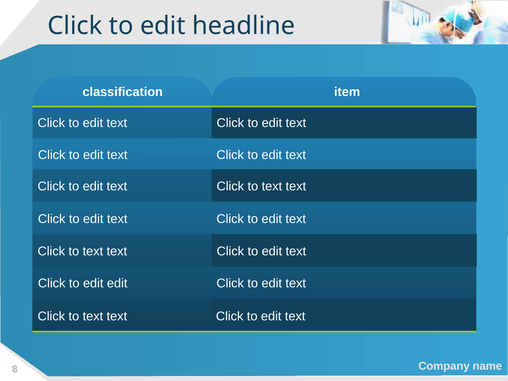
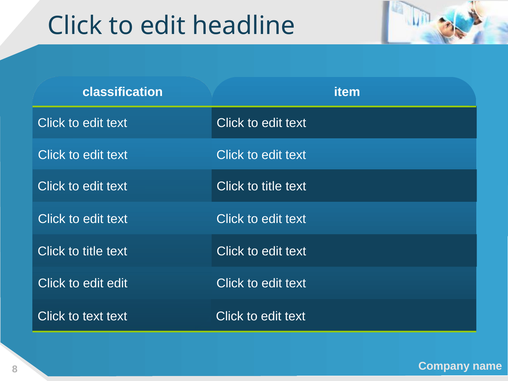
text at (272, 186): text -> title
text at (93, 251): text -> title
